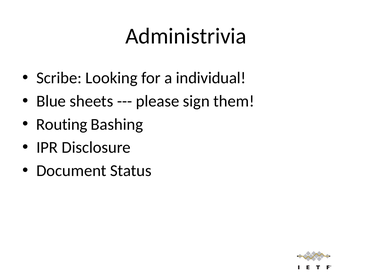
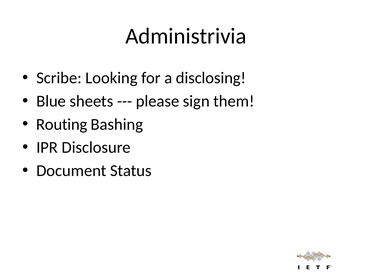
individual: individual -> disclosing
